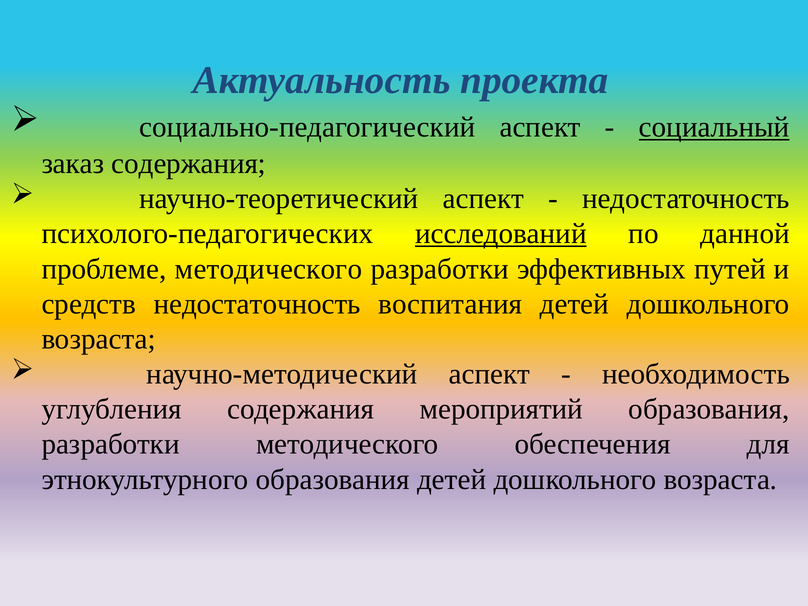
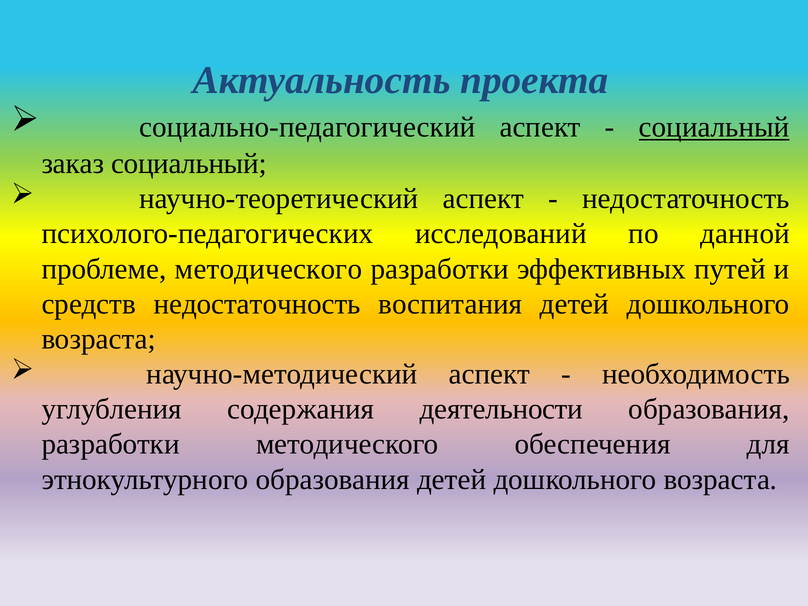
заказ содержания: содержания -> социальный
исследований underline: present -> none
мероприятий: мероприятий -> деятельности
